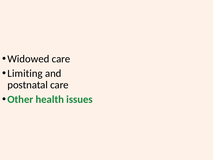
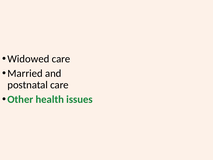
Limiting: Limiting -> Married
